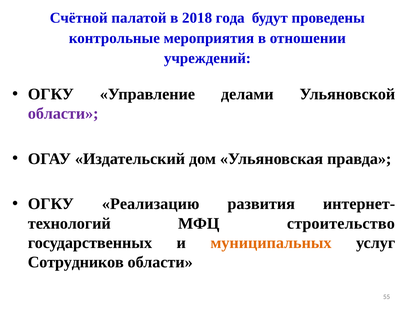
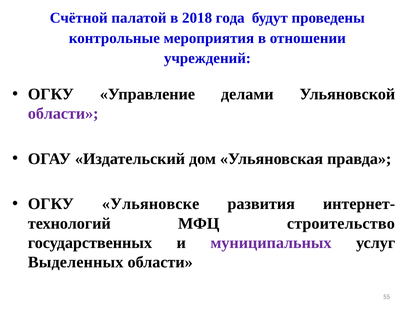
Реализацию: Реализацию -> Ульяновске
муниципальных colour: orange -> purple
Сотрудников: Сотрудников -> Выделенных
